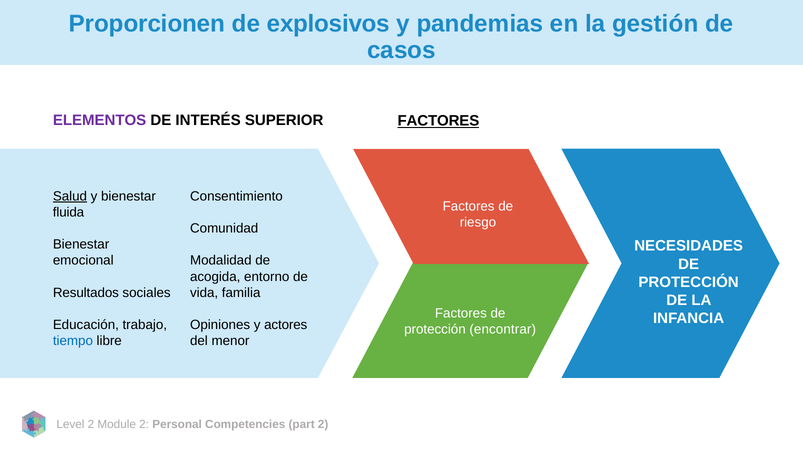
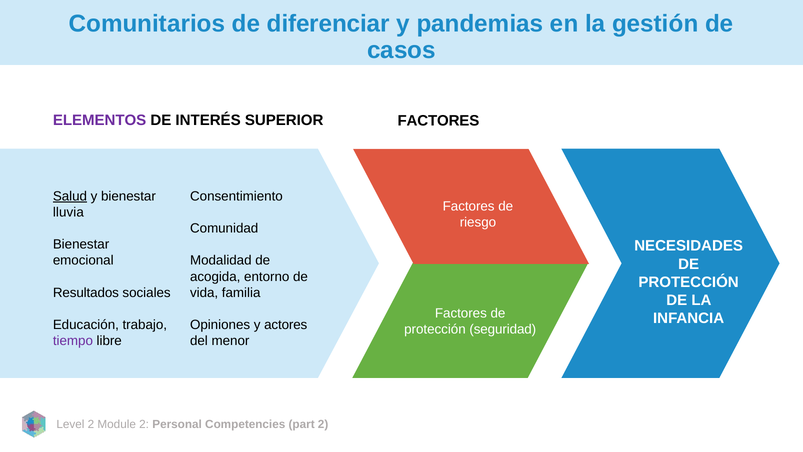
Proporcionen: Proporcionen -> Comunitarios
explosivos: explosivos -> diferenciar
FACTORES at (438, 121) underline: present -> none
fluida: fluida -> lluvia
encontrar: encontrar -> seguridad
tiempo colour: blue -> purple
